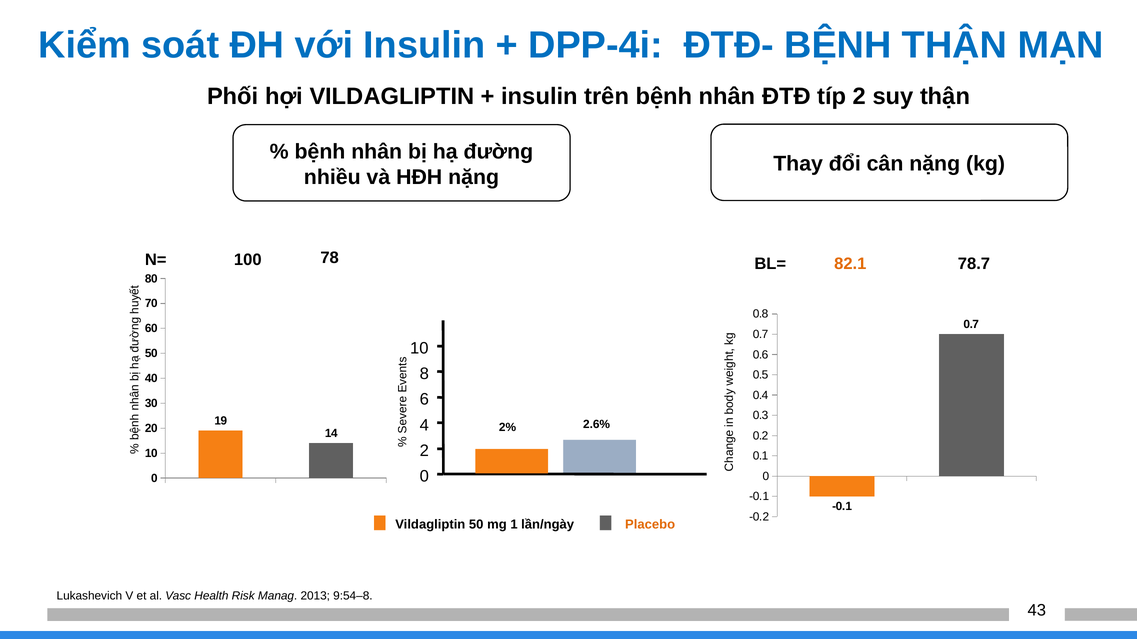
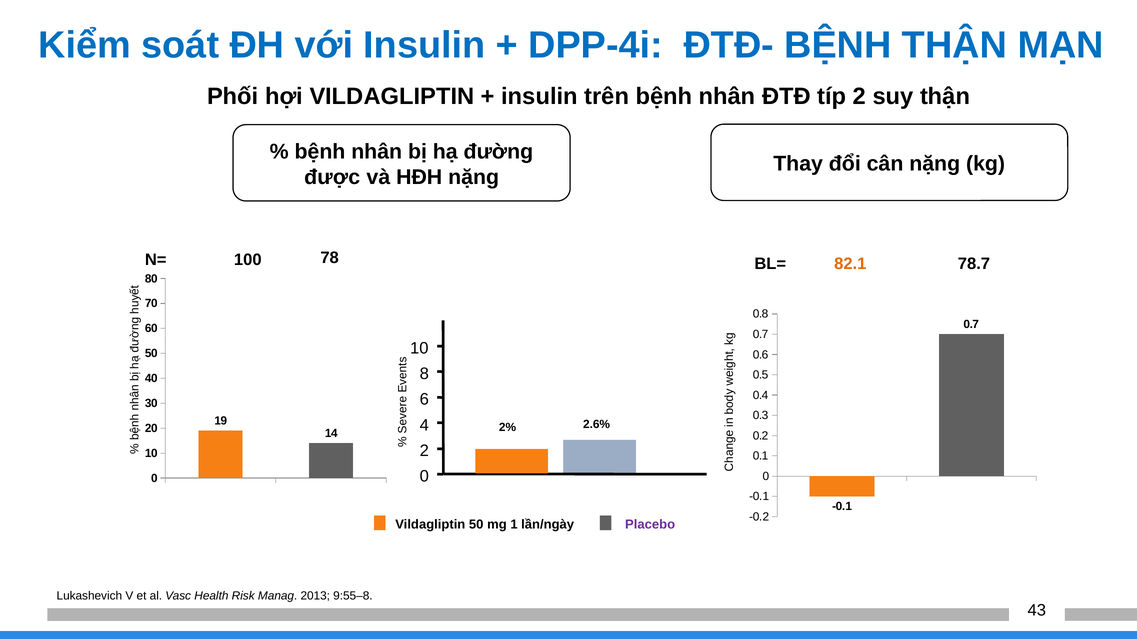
nhiều: nhiều -> được
Placebo colour: orange -> purple
9:54–8: 9:54–8 -> 9:55–8
